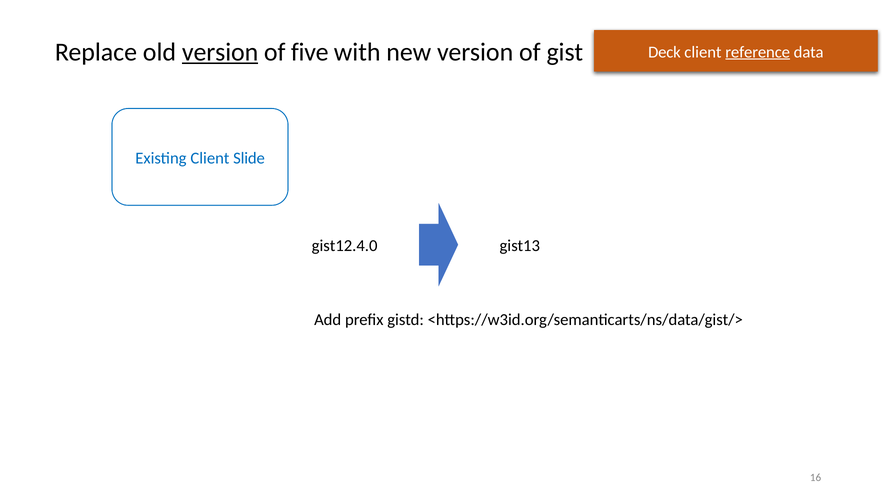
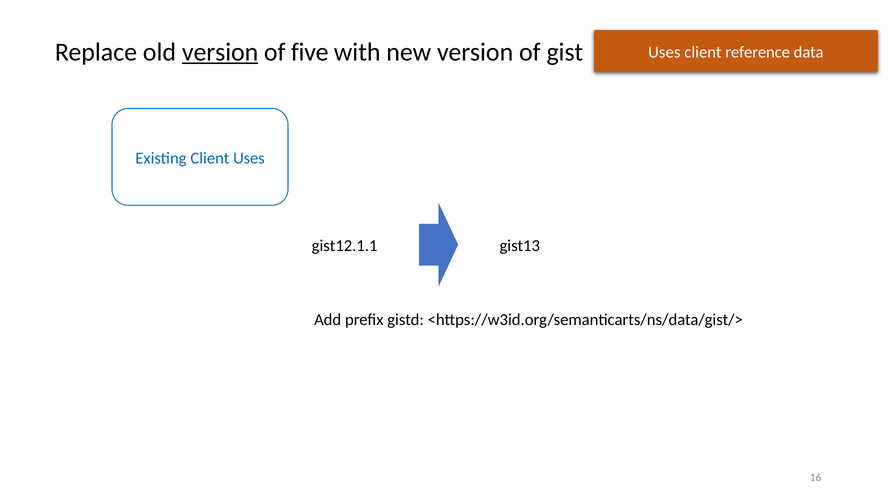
Deck at (664, 52): Deck -> Uses
reference underline: present -> none
Client Slide: Slide -> Uses
gist12.4.0: gist12.4.0 -> gist12.1.1
